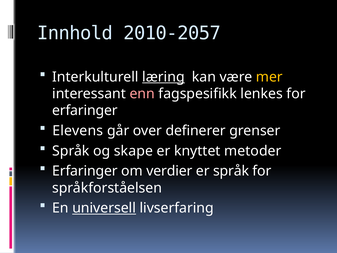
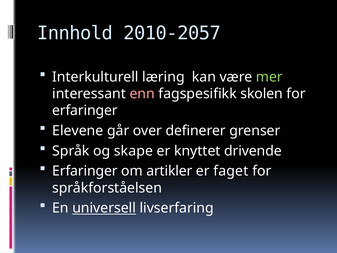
læring underline: present -> none
mer colour: yellow -> light green
lenkes: lenkes -> skolen
Elevens: Elevens -> Elevene
metoder: metoder -> drivende
verdier: verdier -> artikler
er språk: språk -> faget
